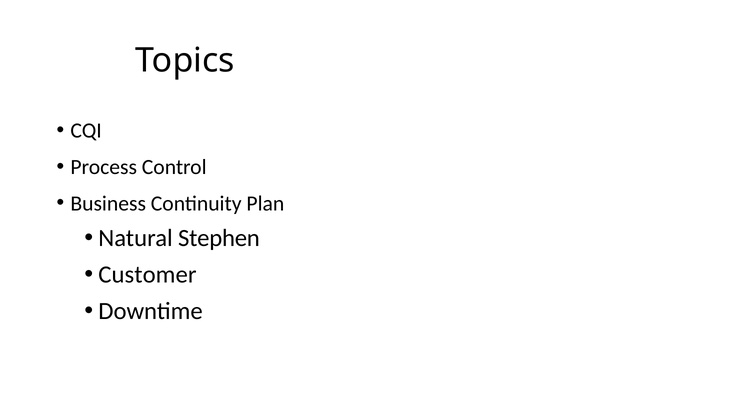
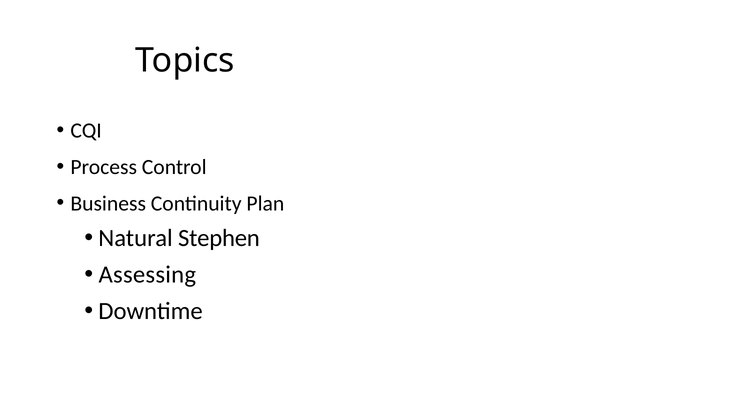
Customer: Customer -> Assessing
